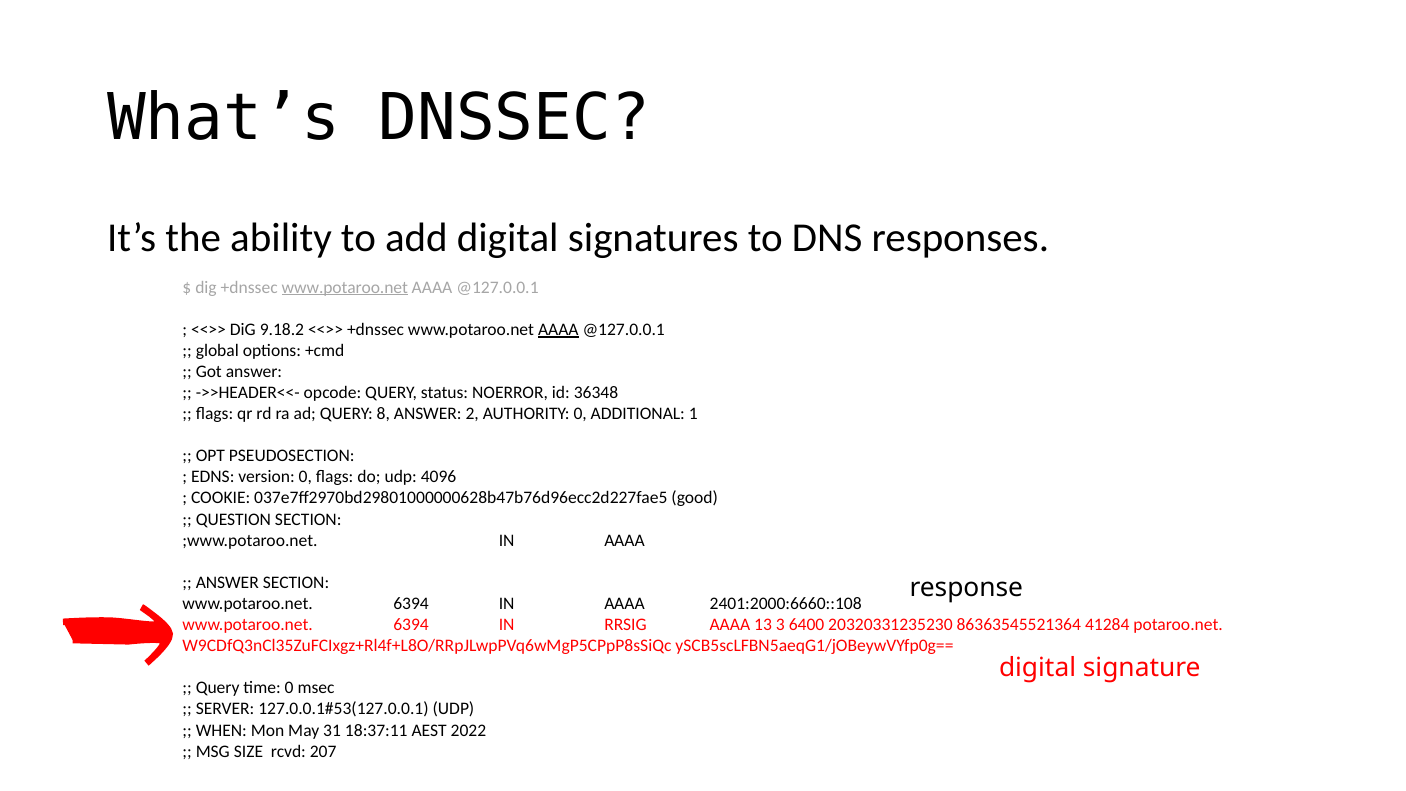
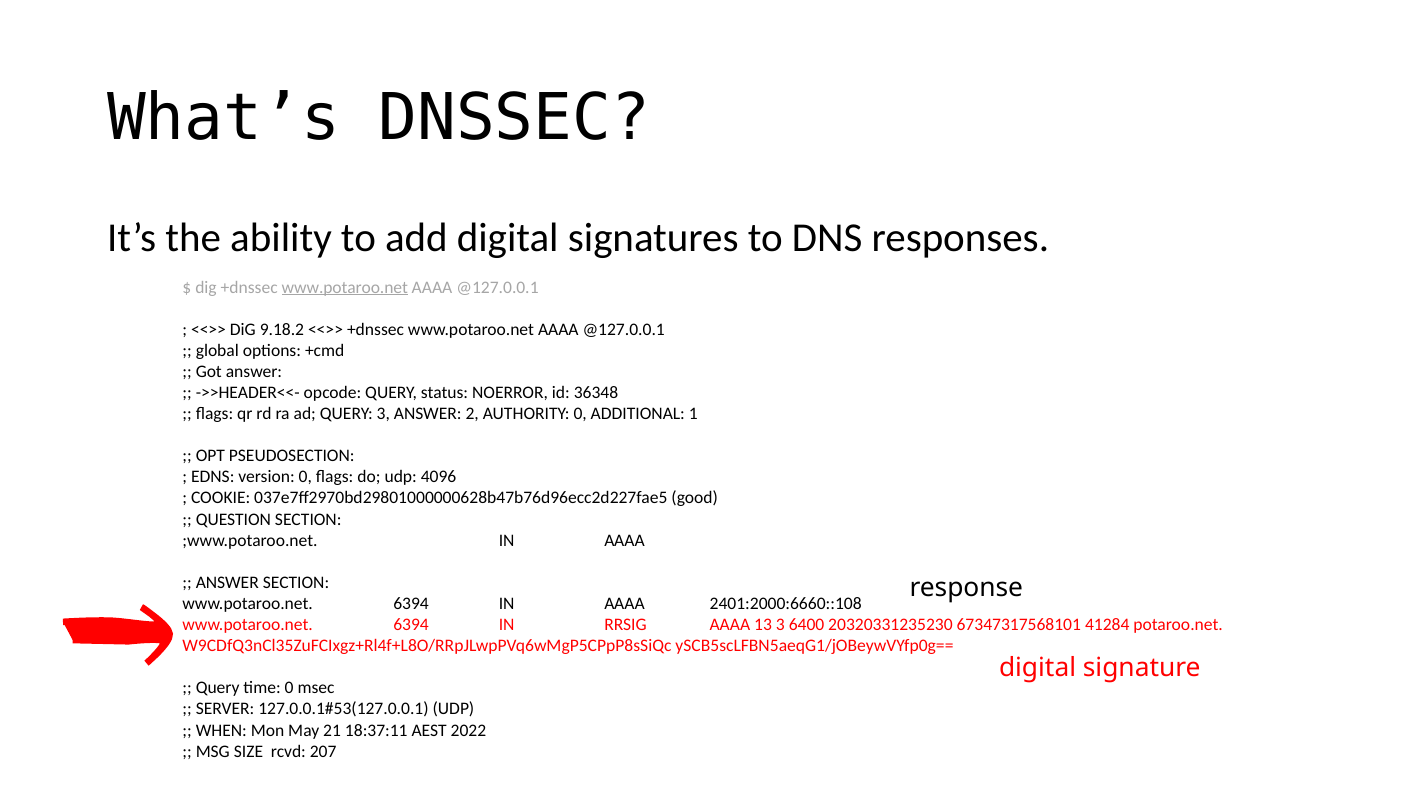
AAAA at (558, 329) underline: present -> none
QUERY 8: 8 -> 3
86363545521364: 86363545521364 -> 67347317568101
31: 31 -> 21
